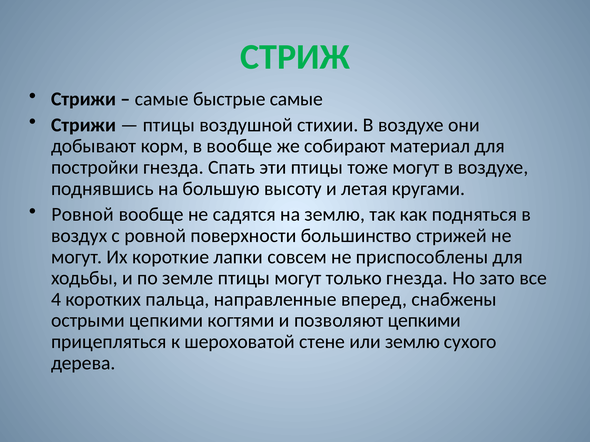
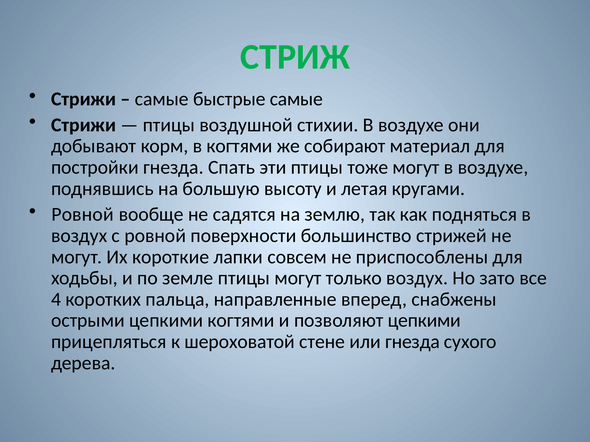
в вообще: вообще -> когтями
только гнезда: гнезда -> воздух
или землю: землю -> гнезда
